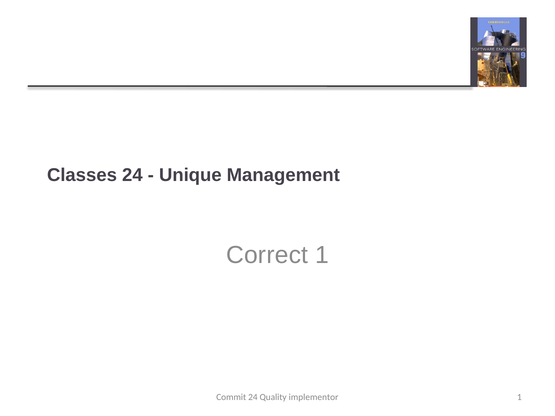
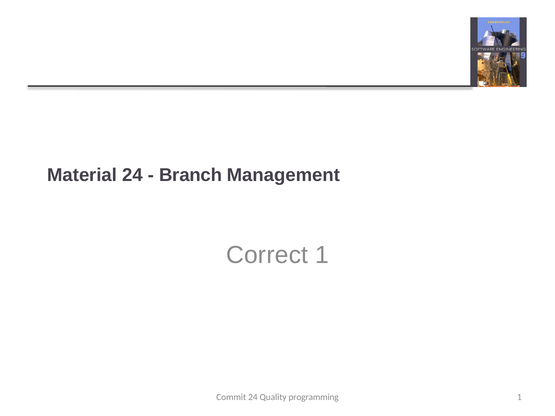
Classes: Classes -> Material
Unique: Unique -> Branch
implementor: implementor -> programming
